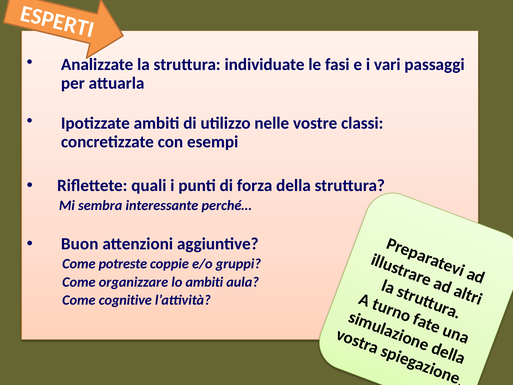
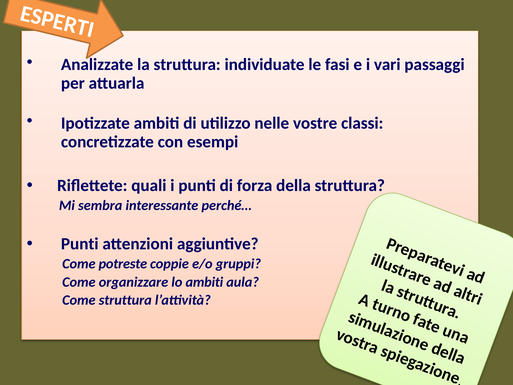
Buon at (80, 244): Buon -> Punti
Come cognitive: cognitive -> struttura
